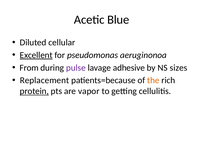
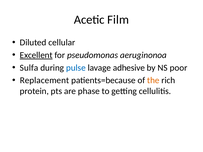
Blue: Blue -> Film
From: From -> Sulfa
pulse colour: purple -> blue
sizes: sizes -> poor
protein underline: present -> none
vapor: vapor -> phase
